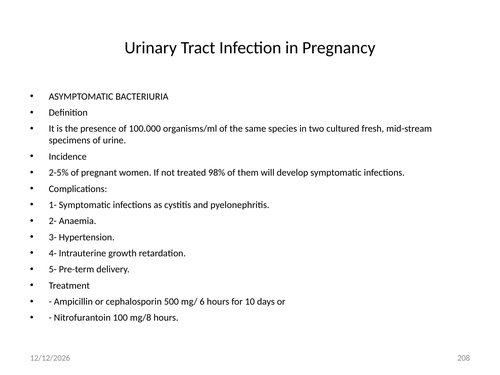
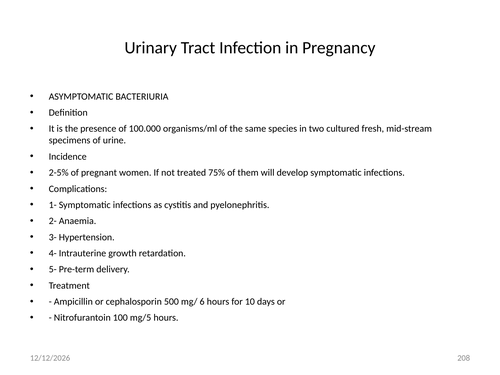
98%: 98% -> 75%
mg/8: mg/8 -> mg/5
